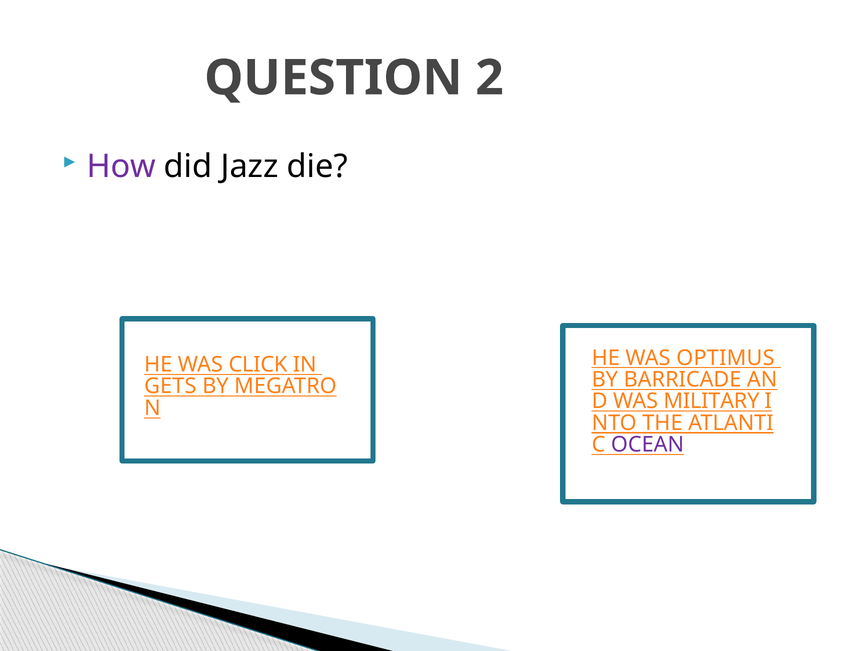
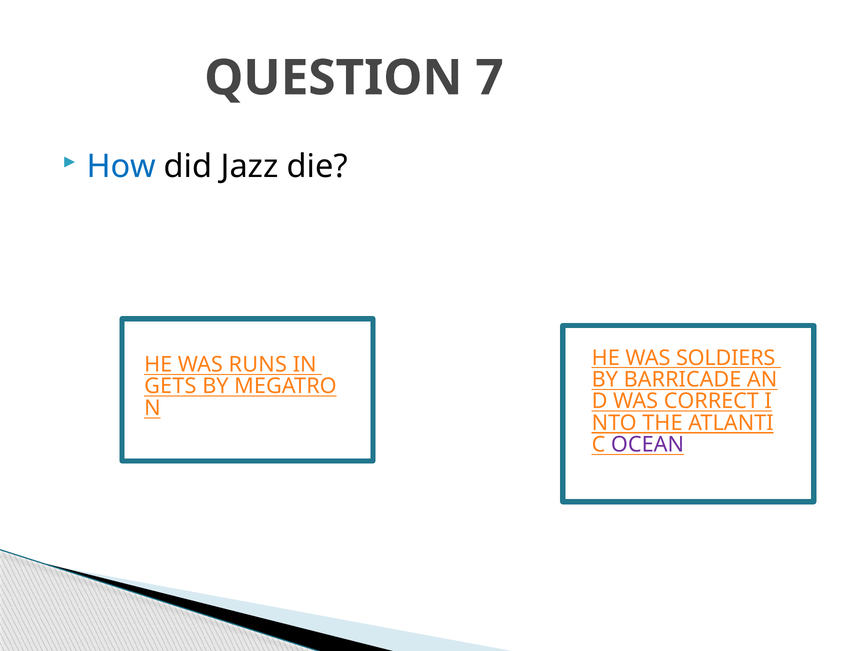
2: 2 -> 7
How colour: purple -> blue
OPTIMUS: OPTIMUS -> SOLDIERS
CLICK: CLICK -> RUNS
MILITARY: MILITARY -> CORRECT
